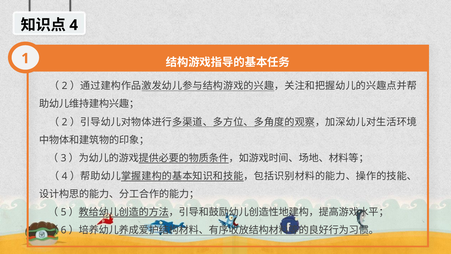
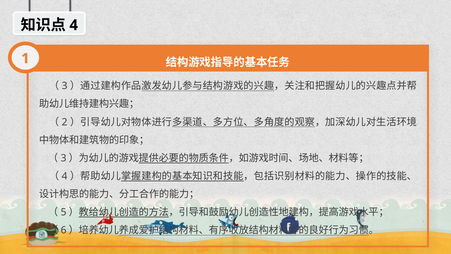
2 at (65, 86): 2 -> 3
